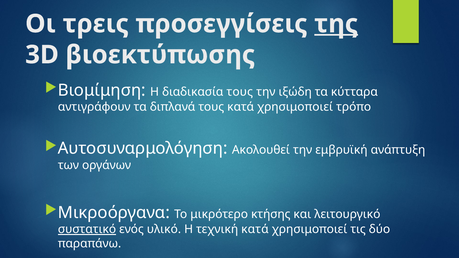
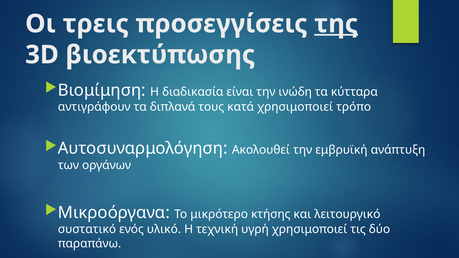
διαδικασία τους: τους -> είναι
ιξώδη: ιξώδη -> ινώδη
συστατικό underline: present -> none
τεχνική κατά: κατά -> υγρή
